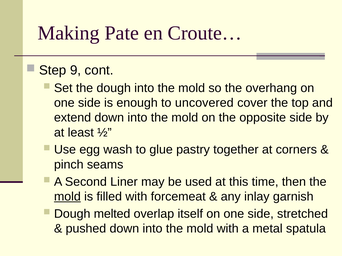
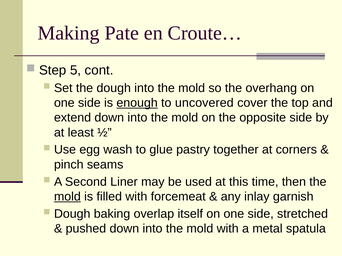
9: 9 -> 5
enough underline: none -> present
melted: melted -> baking
